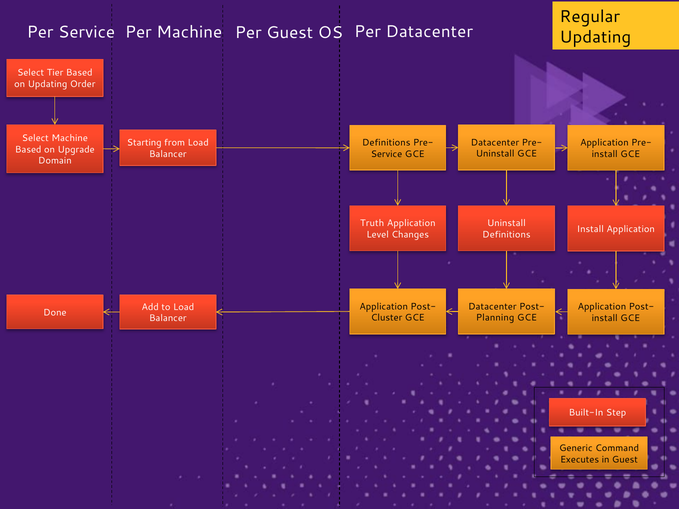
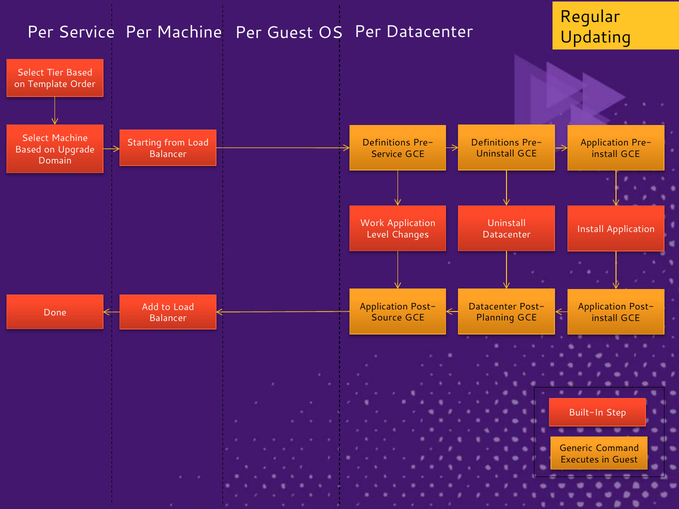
on Updating: Updating -> Template
Datacenter at (495, 143): Datacenter -> Definitions
Truth: Truth -> Work
Definitions at (506, 235): Definitions -> Datacenter
Cluster: Cluster -> Source
